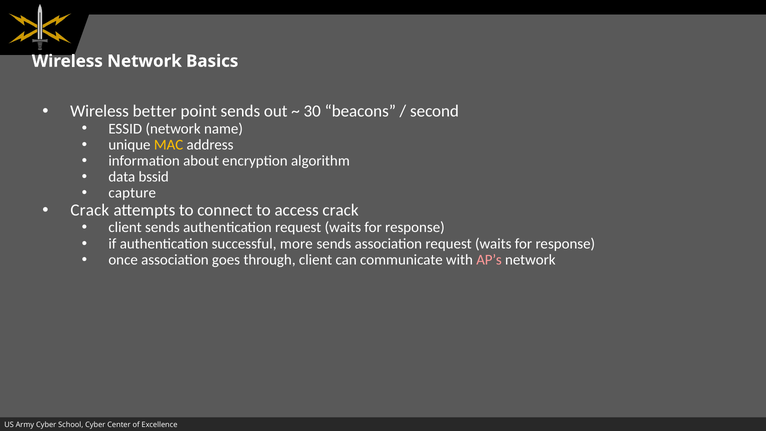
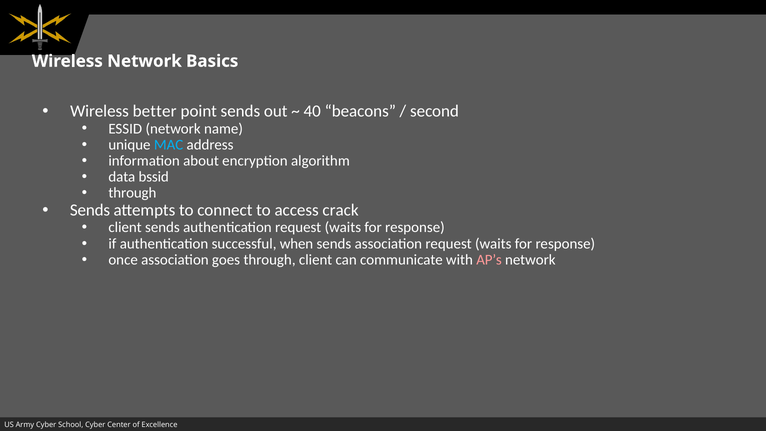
30: 30 -> 40
MAC colour: yellow -> light blue
capture at (132, 193): capture -> through
Crack at (90, 210): Crack -> Sends
more: more -> when
